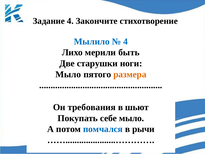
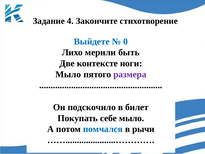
Мылило: Мылило -> Выйдете
4 at (126, 41): 4 -> 0
старушки: старушки -> контексте
размера colour: orange -> purple
требования: требования -> подскочило
шьют: шьют -> билет
